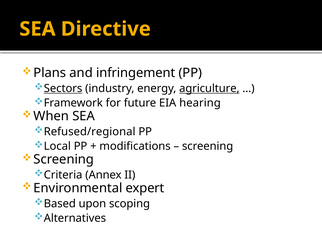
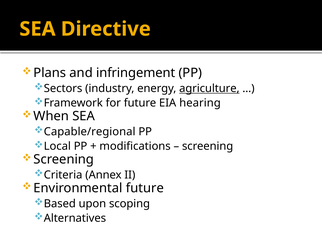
Sectors underline: present -> none
Refused/regional: Refused/regional -> Capable/regional
Environmental expert: expert -> future
